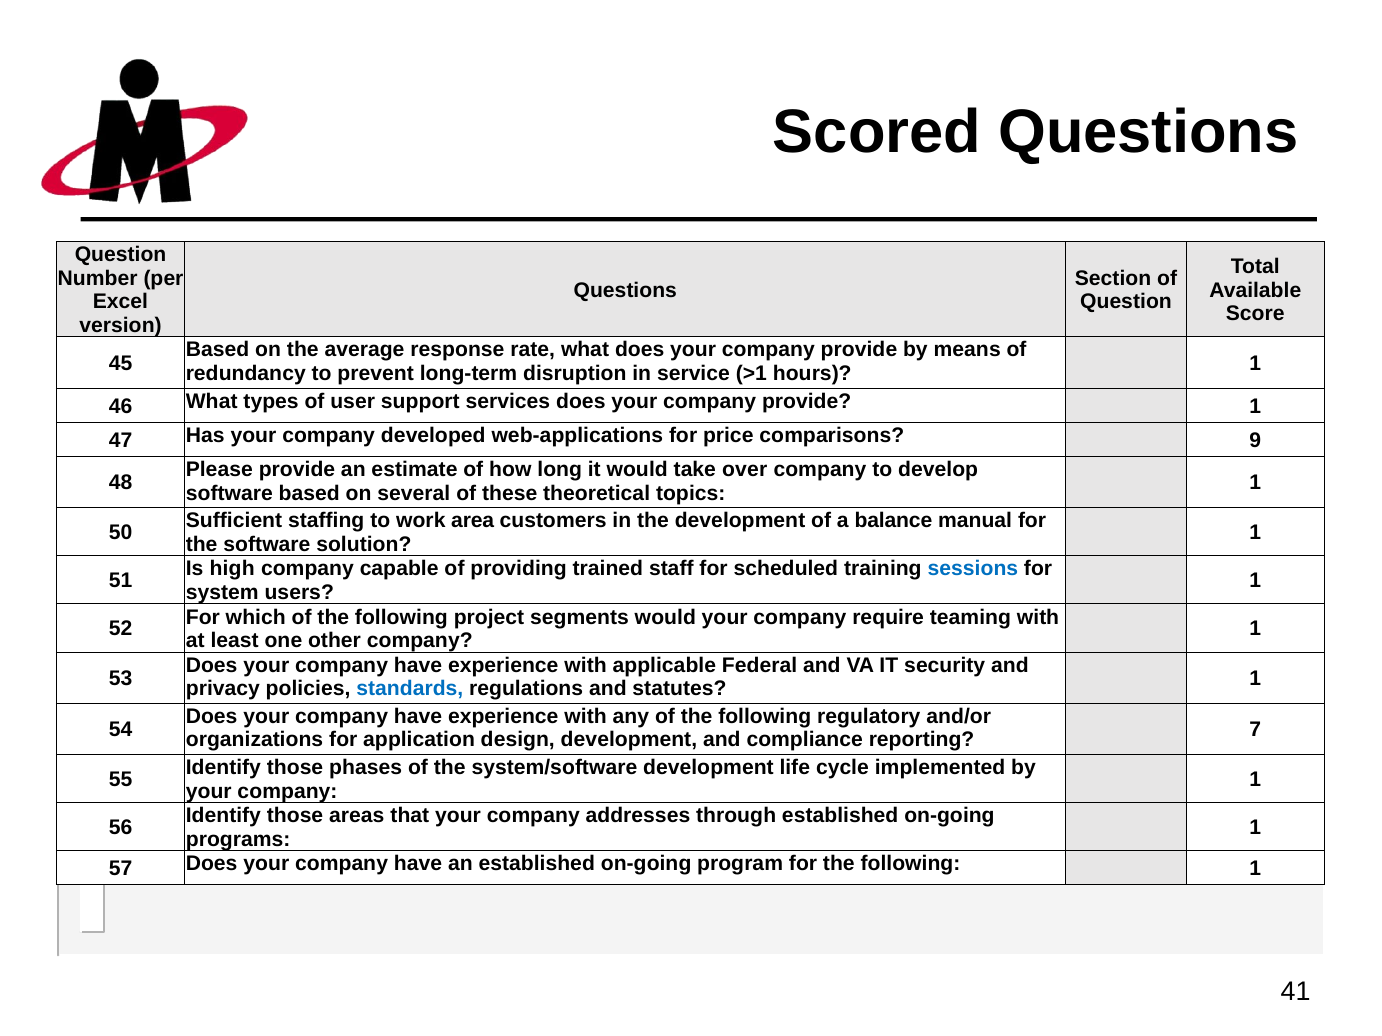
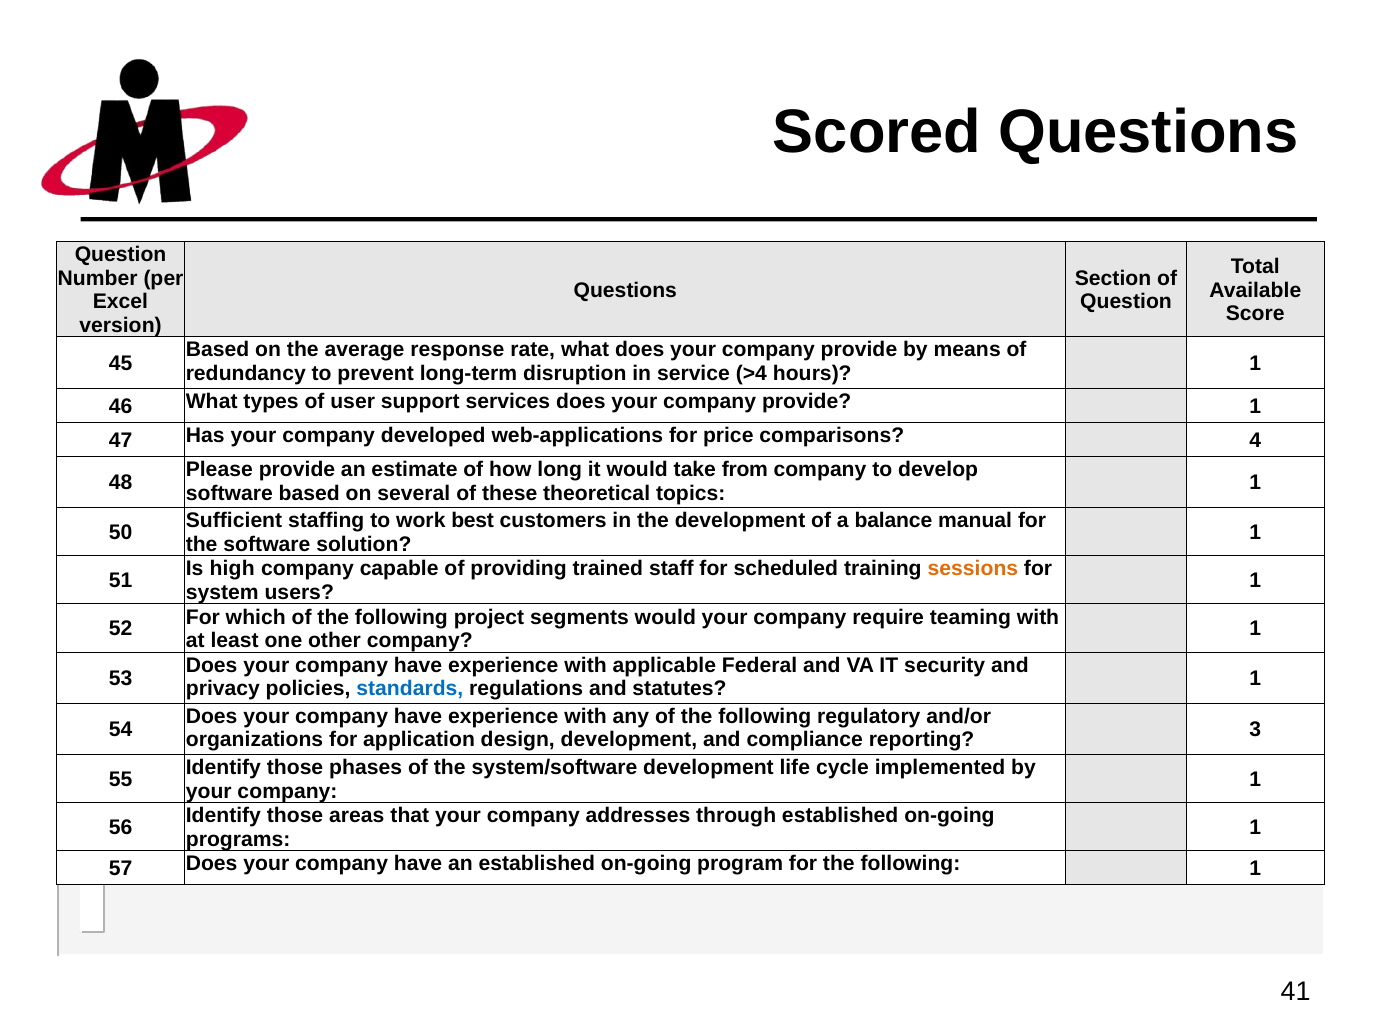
>1: >1 -> >4
9: 9 -> 4
over: over -> from
area: area -> best
sessions colour: blue -> orange
7: 7 -> 3
